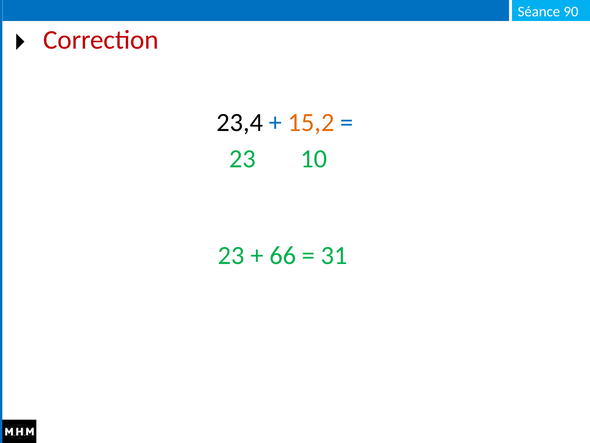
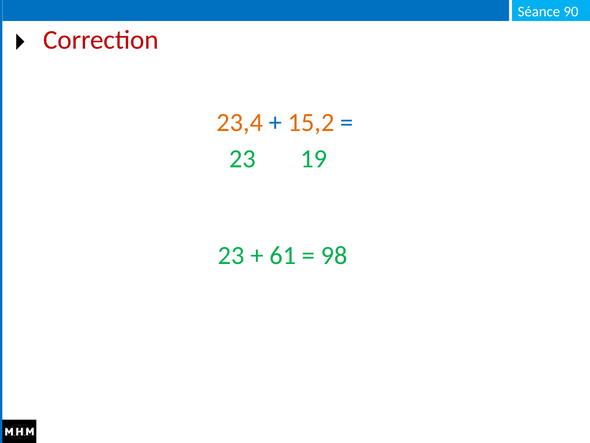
23,4 colour: black -> orange
10: 10 -> 19
66: 66 -> 61
31: 31 -> 98
